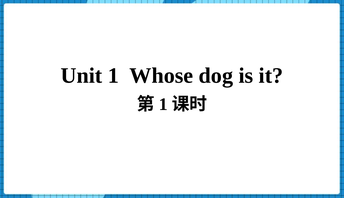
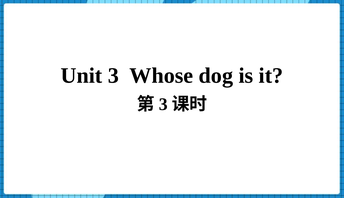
Unit 1: 1 -> 3
1 at (163, 104): 1 -> 3
